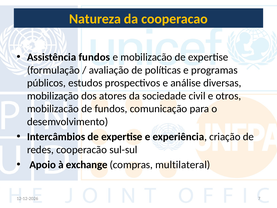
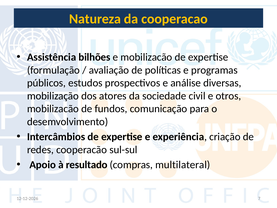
Assistência fundos: fundos -> bilhões
exchange: exchange -> resultado
